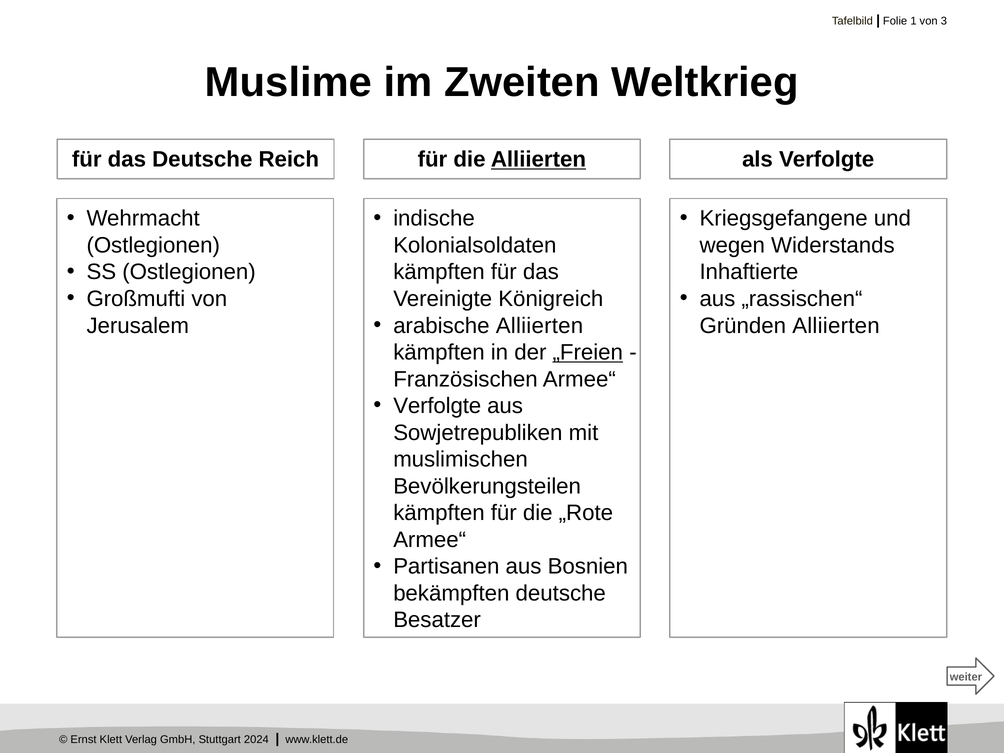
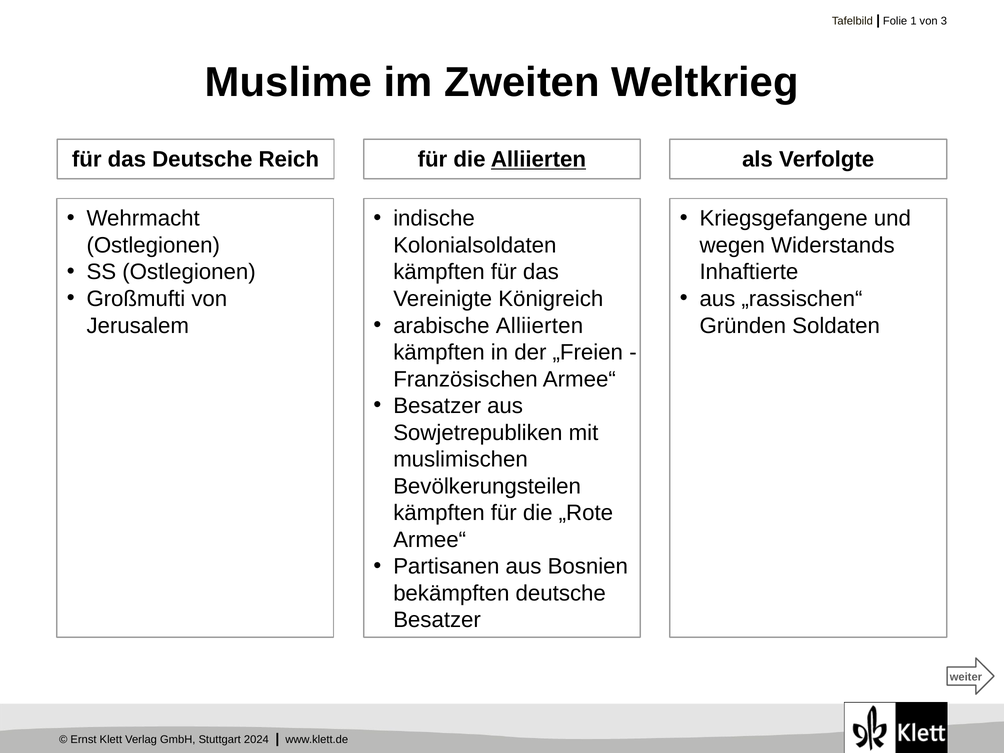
Gründen Alliierten: Alliierten -> Soldaten
„Freien underline: present -> none
Verfolgte at (437, 406): Verfolgte -> Besatzer
